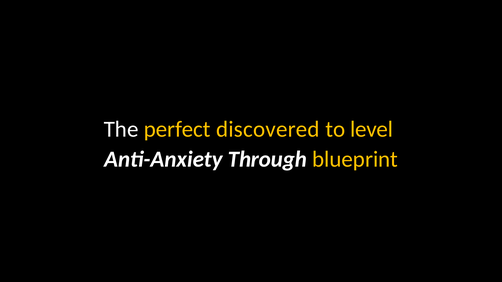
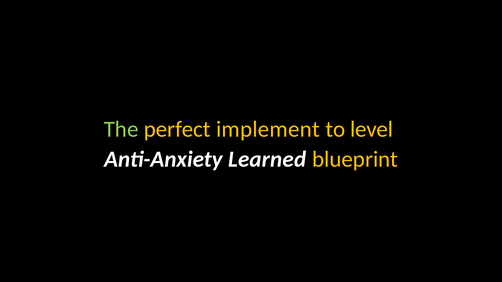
The colour: white -> light green
discovered: discovered -> implement
Through: Through -> Learned
